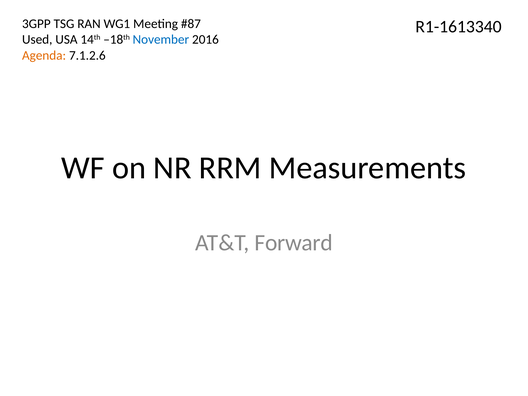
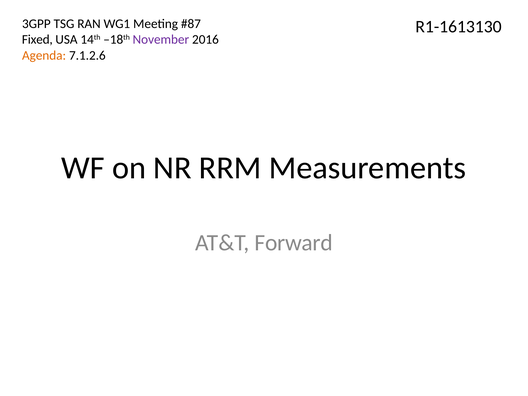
R1-1613340: R1-1613340 -> R1-1613130
Used: Used -> Fixed
November colour: blue -> purple
